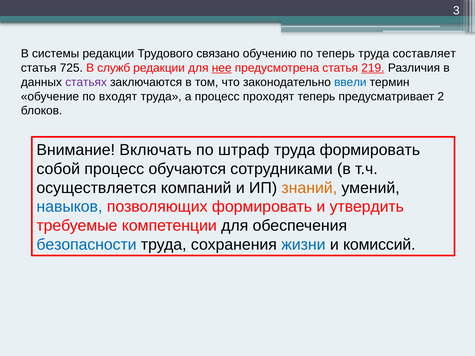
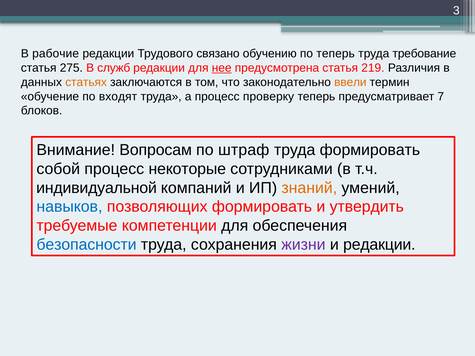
системы: системы -> рабочие
составляет: составляет -> требование
725: 725 -> 275
219 underline: present -> none
статьях colour: purple -> orange
ввели colour: blue -> orange
проходят: проходят -> проверку
2: 2 -> 7
Включать: Включать -> Вопросам
обучаются: обучаются -> некоторые
осуществляется: осуществляется -> индивидуальной
жизни colour: blue -> purple
и комиссий: комиссий -> редакции
